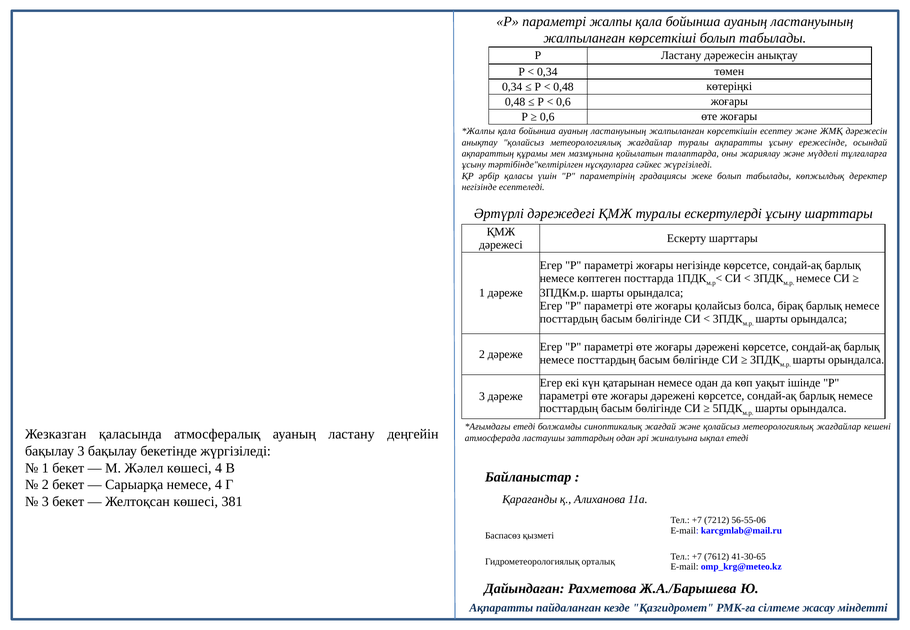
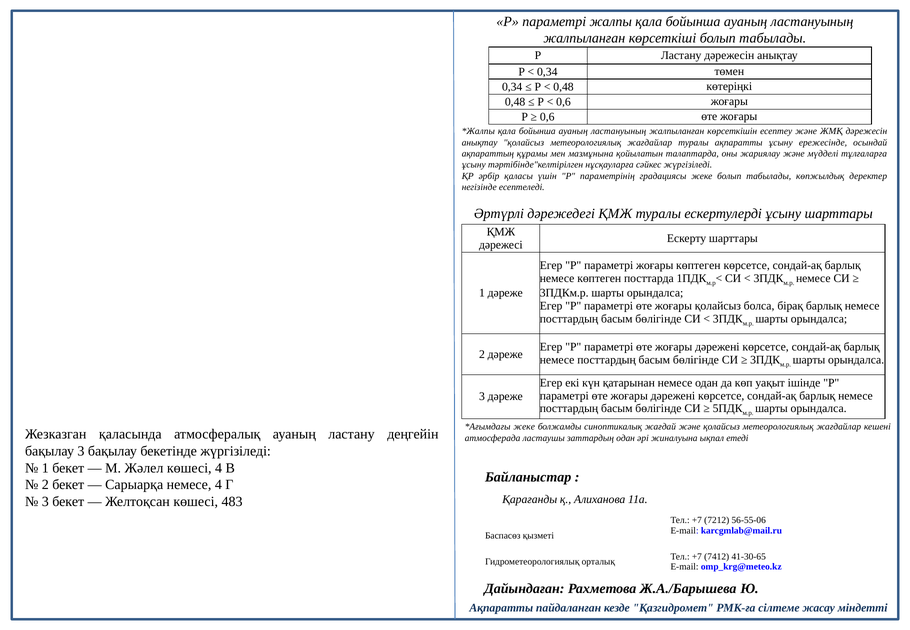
жоғары негізінде: негізінде -> көптеген
етеді at (524, 427): етеді -> жеке
381: 381 -> 483
7612: 7612 -> 7412
